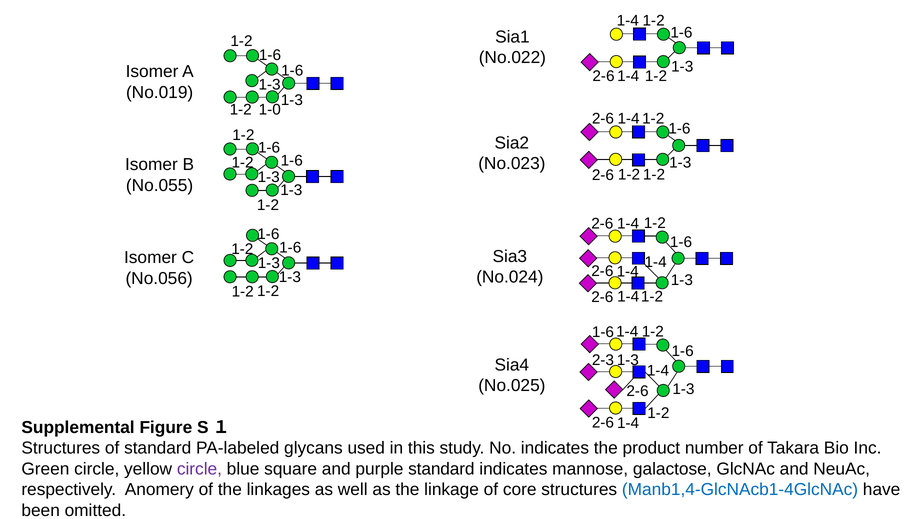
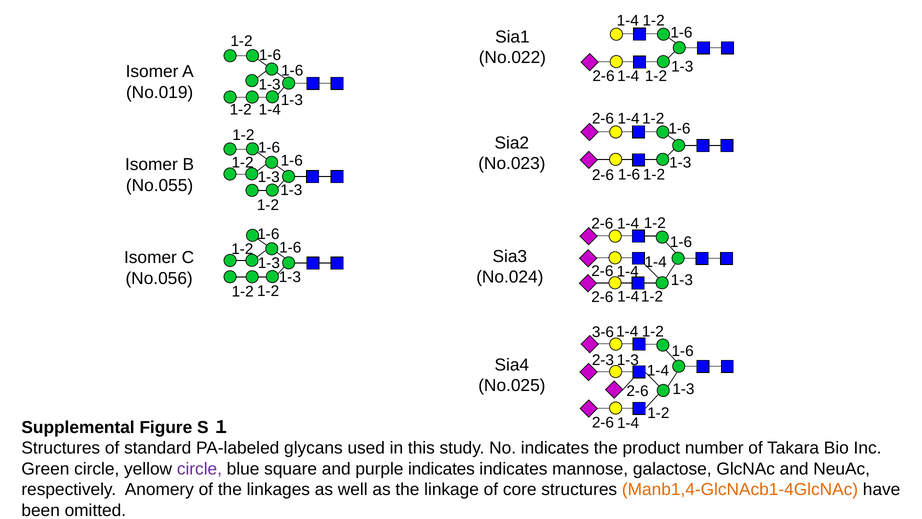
1-0 at (270, 110): 1-0 -> 1-4
1-2 at (629, 175): 1-2 -> 1-6
1-6 at (603, 332): 1-6 -> 3-6
purple standard: standard -> indicates
Manb1,4-GlcNAcb1-4GlcNAc colour: blue -> orange
